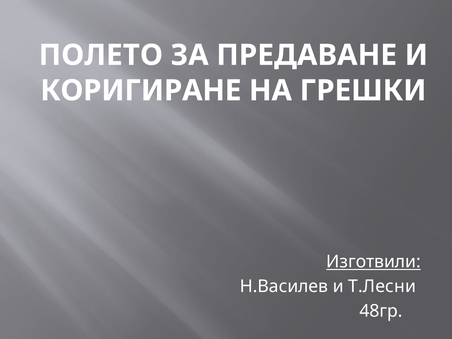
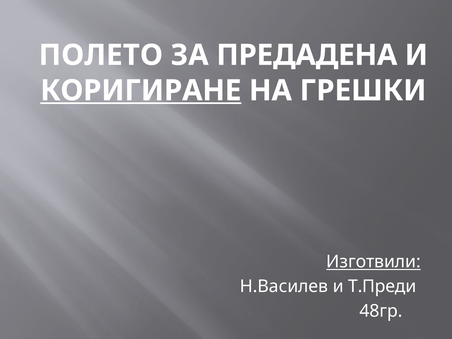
ПРЕДАВАНЕ: ПРЕДАВАНЕ -> ПРЕДАДЕНА
КОРИГИРАНЕ underline: none -> present
Т.Лесни: Т.Лесни -> Т.Преди
